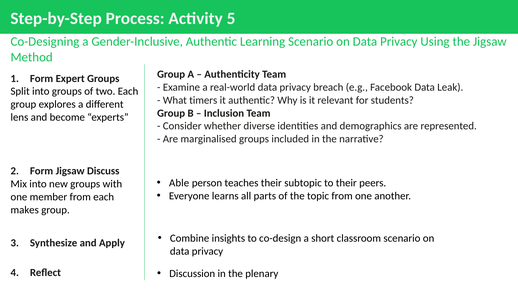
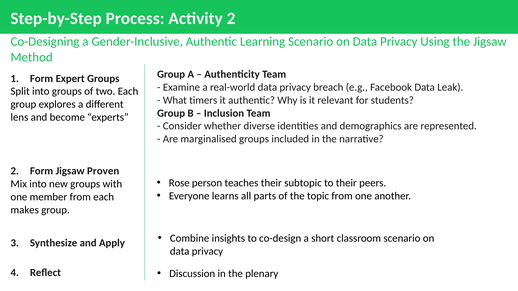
Activity 5: 5 -> 2
Discuss: Discuss -> Proven
Able: Able -> Rose
